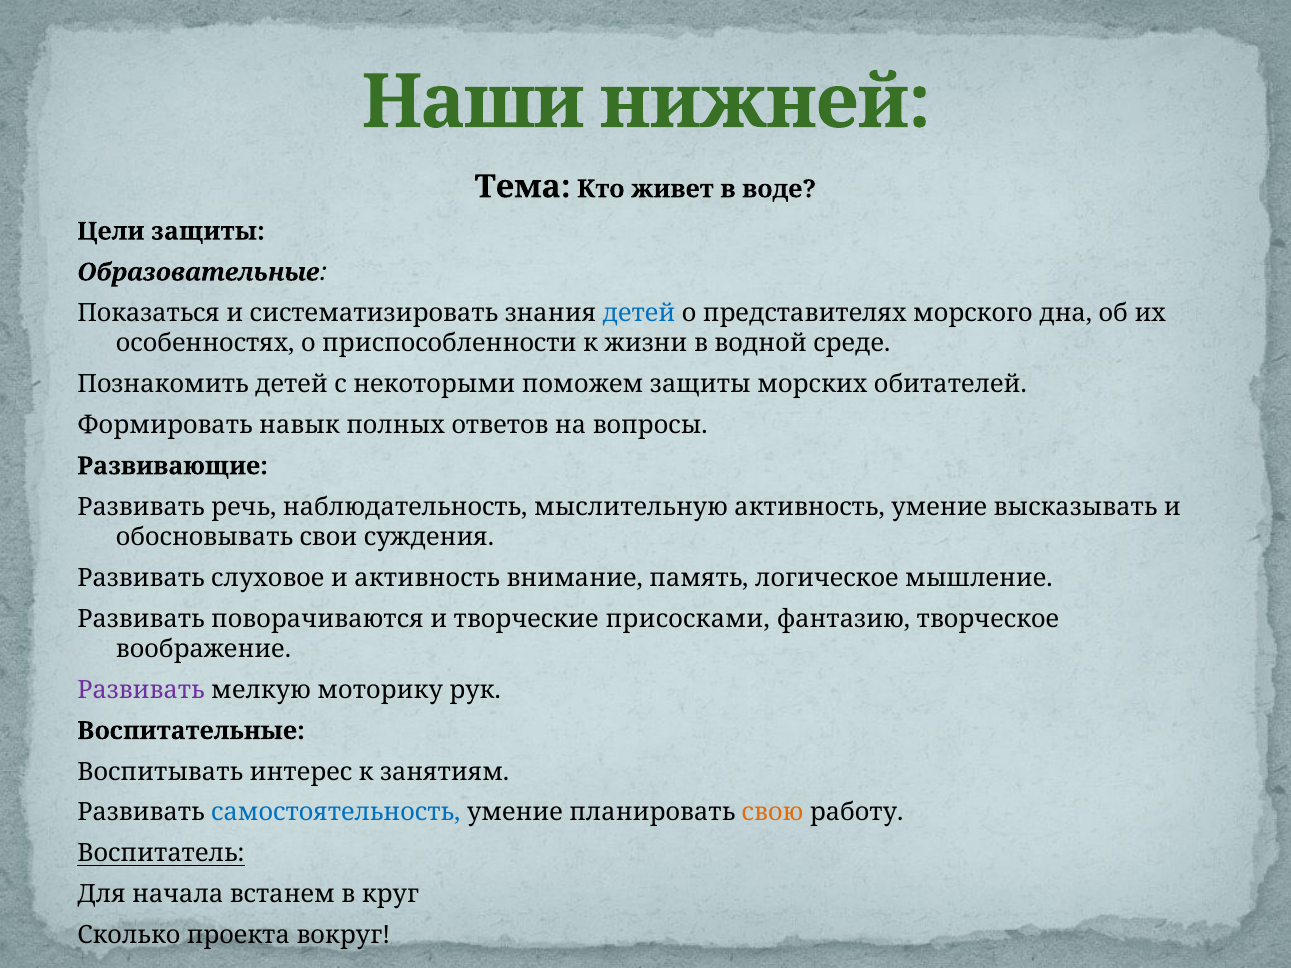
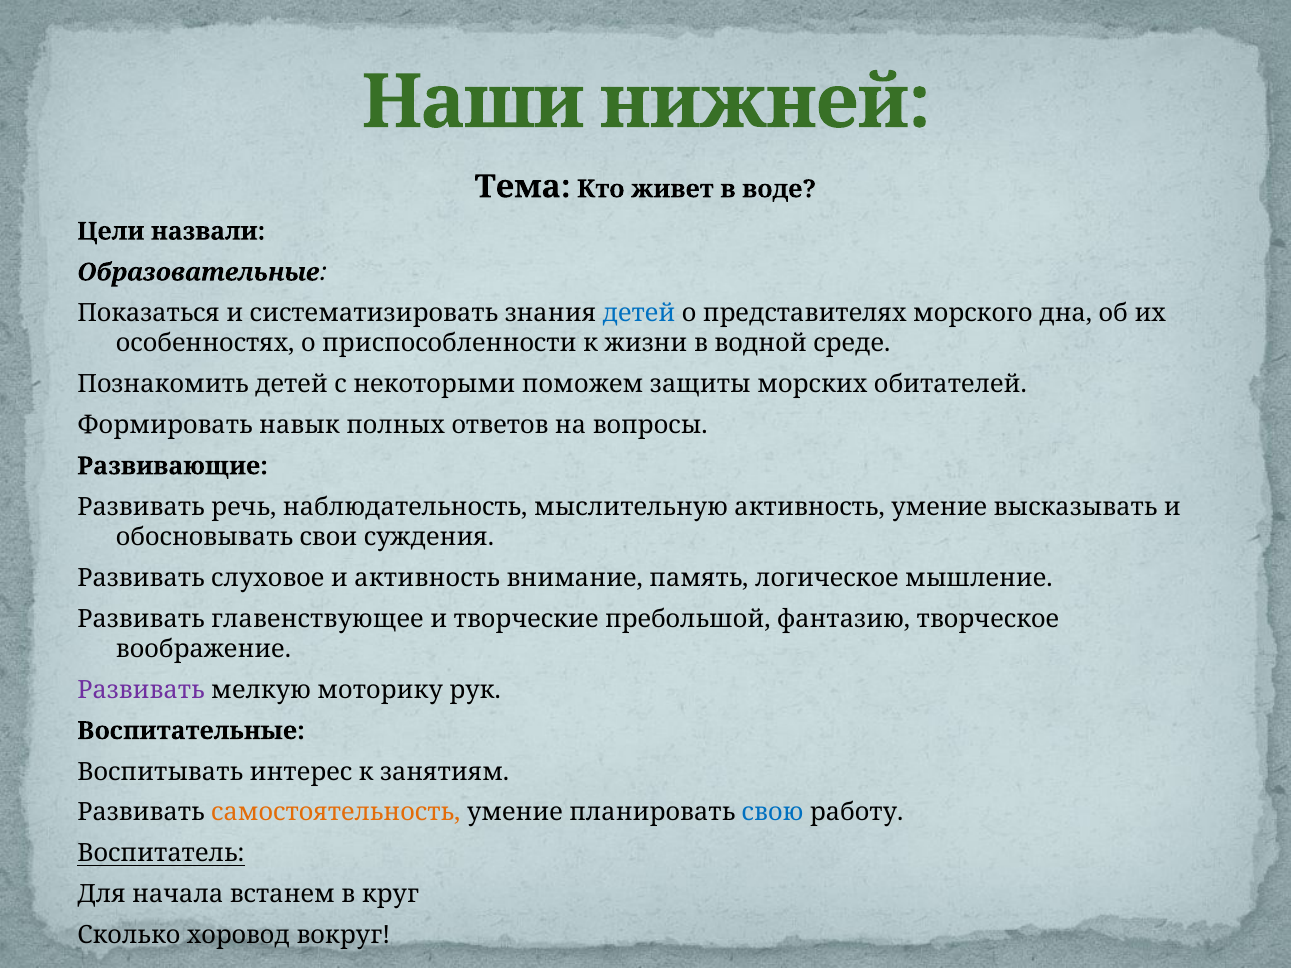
Цели защиты: защиты -> назвали
поворачиваются: поворачиваются -> главенствующее
присосками: присосками -> пребольшой
самостоятельность colour: blue -> orange
свою colour: orange -> blue
проекта: проекта -> хоровод
